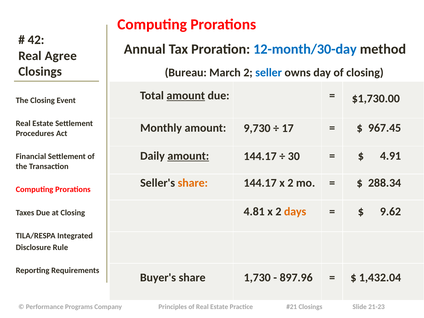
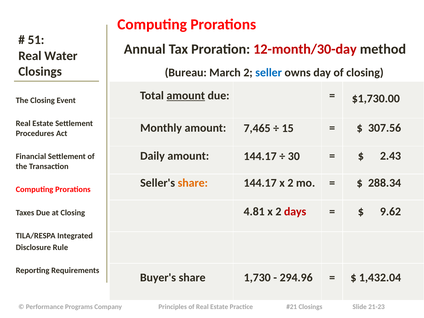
42: 42 -> 51
12-month/30-day colour: blue -> red
Agree: Agree -> Water
9,730: 9,730 -> 7,465
17: 17 -> 15
967.45: 967.45 -> 307.56
amount at (188, 156) underline: present -> none
4.91: 4.91 -> 2.43
days colour: orange -> red
897.96: 897.96 -> 294.96
